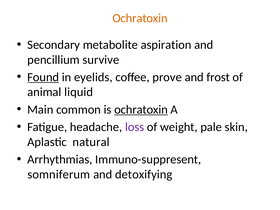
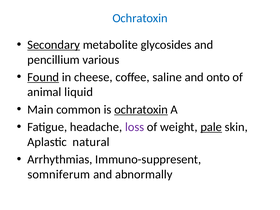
Ochratoxin at (140, 18) colour: orange -> blue
Secondary underline: none -> present
aspiration: aspiration -> glycosides
survive: survive -> various
eyelids: eyelids -> cheese
prove: prove -> saline
frost: frost -> onto
pale underline: none -> present
detoxifying: detoxifying -> abnormally
